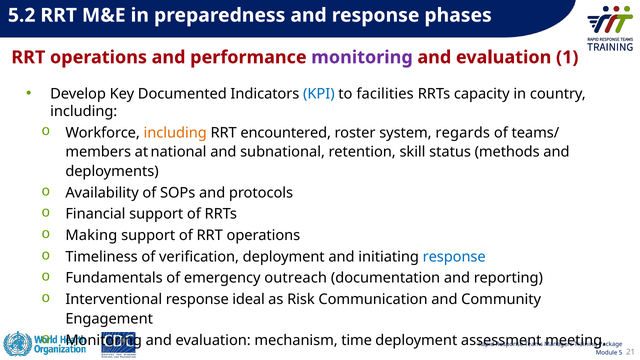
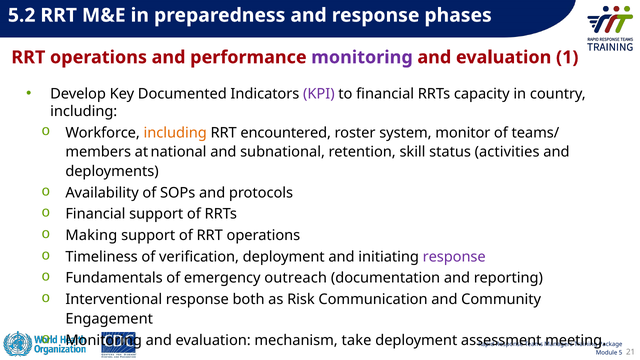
KPI colour: blue -> purple
to facilities: facilities -> financial
regards: regards -> monitor
methods: methods -> activities
response at (454, 257) colour: blue -> purple
ideal: ideal -> both
time: time -> take
